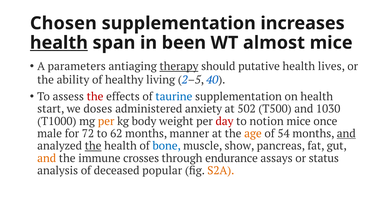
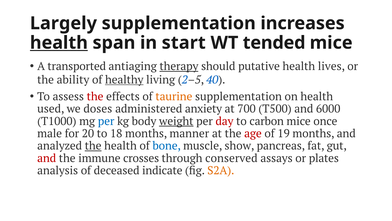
Chosen: Chosen -> Largely
been: been -> start
almost: almost -> tended
parameters: parameters -> transported
healthy underline: none -> present
taurine colour: blue -> orange
start: start -> used
502: 502 -> 700
1030: 1030 -> 6000
per at (106, 121) colour: orange -> blue
weight underline: none -> present
notion: notion -> carbon
72: 72 -> 20
62: 62 -> 18
age colour: orange -> red
54: 54 -> 19
and at (346, 133) underline: present -> none
and at (47, 158) colour: orange -> red
endurance: endurance -> conserved
status: status -> plates
popular: popular -> indicate
